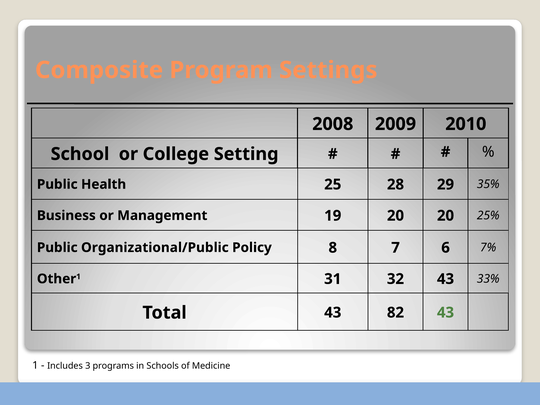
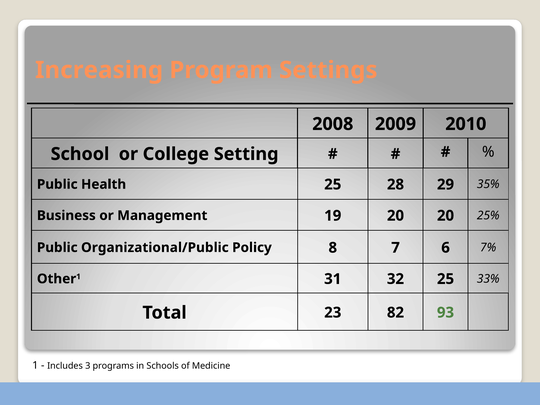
Composite: Composite -> Increasing
32 43: 43 -> 25
Total 43: 43 -> 23
82 43: 43 -> 93
